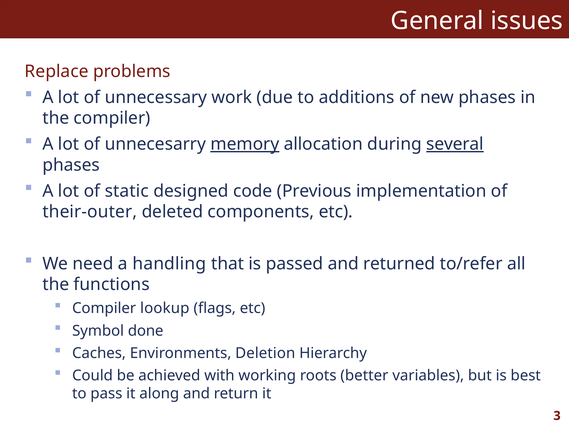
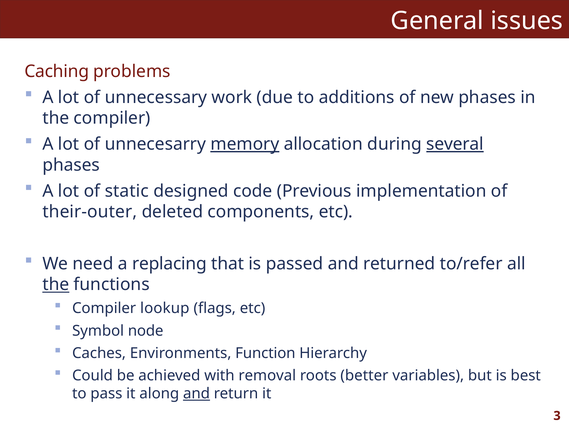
Replace: Replace -> Caching
handling: handling -> replacing
the at (56, 284) underline: none -> present
done: done -> node
Deletion: Deletion -> Function
working: working -> removal
and at (197, 393) underline: none -> present
